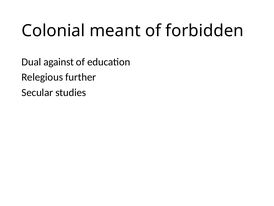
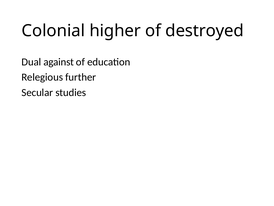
meant: meant -> higher
forbidden: forbidden -> destroyed
